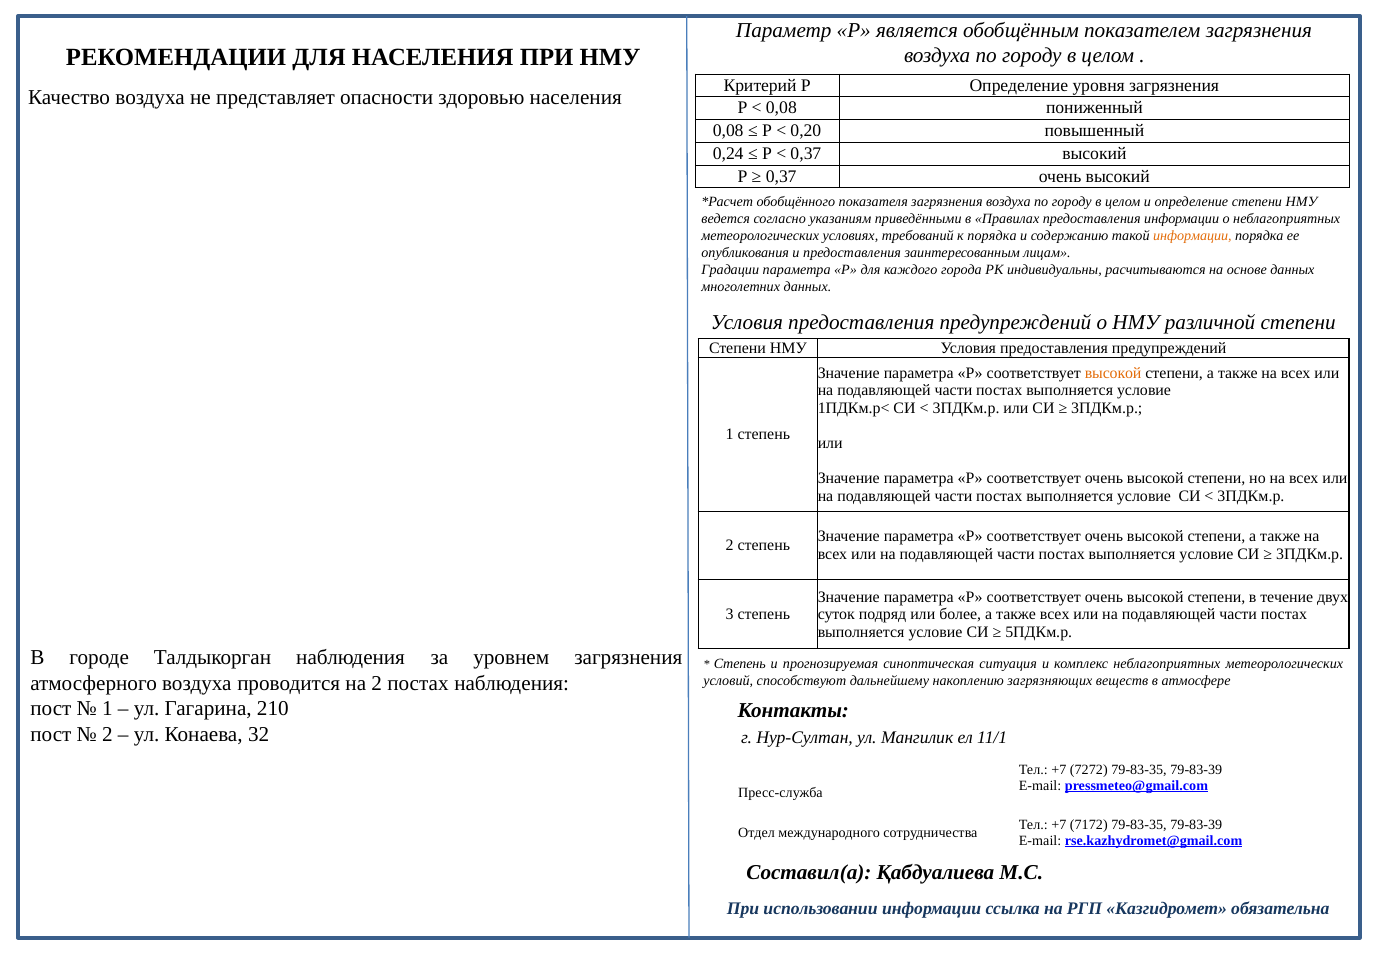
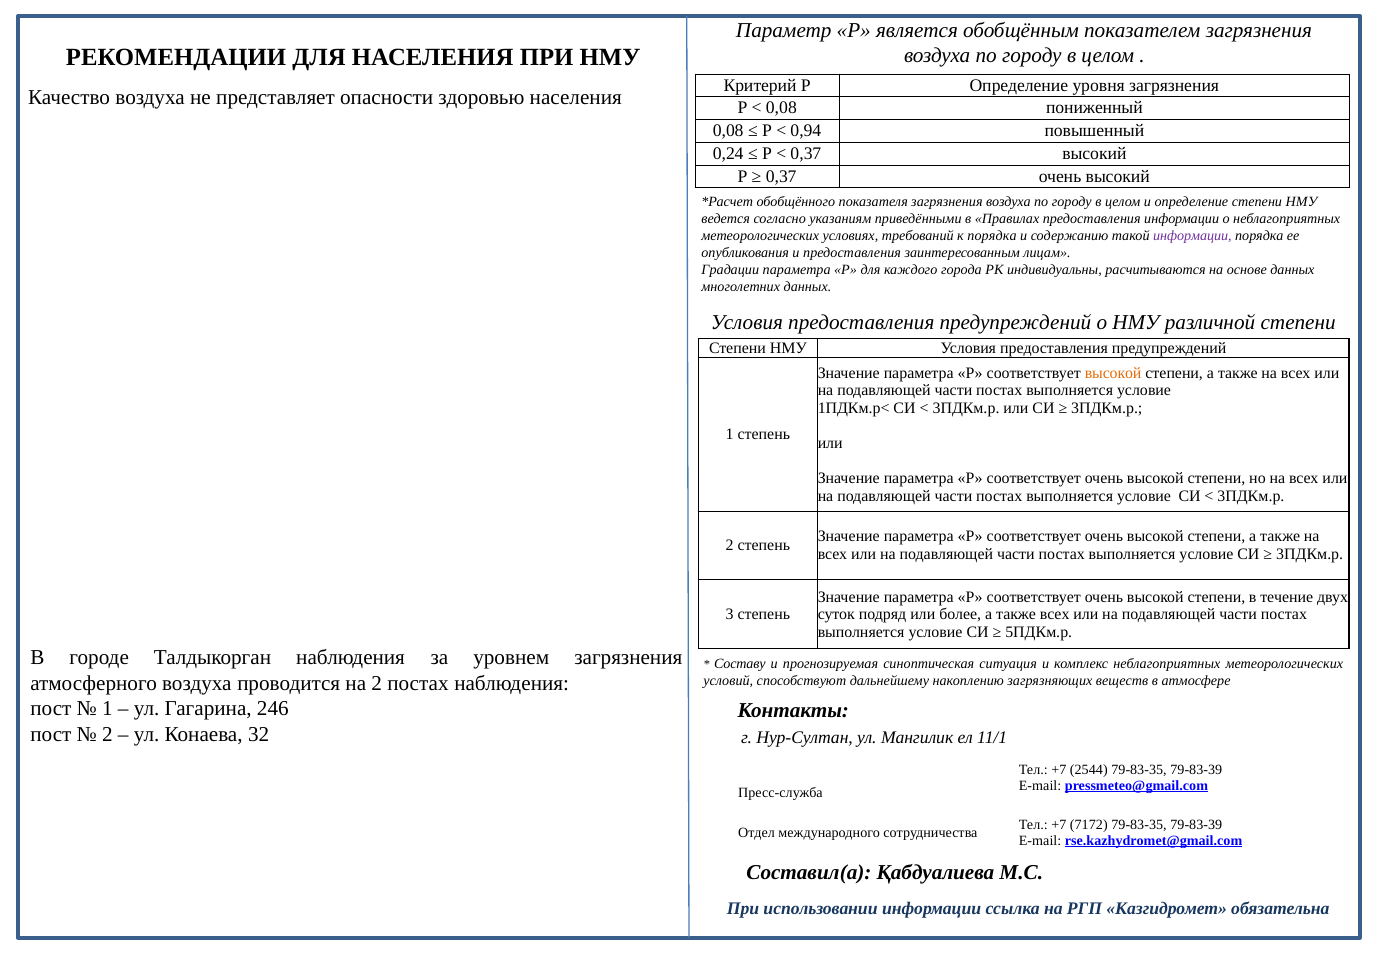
0,20: 0,20 -> 0,94
информации at (1192, 236) colour: orange -> purple
Степень at (740, 664): Степень -> Составу
210: 210 -> 246
7272: 7272 -> 2544
